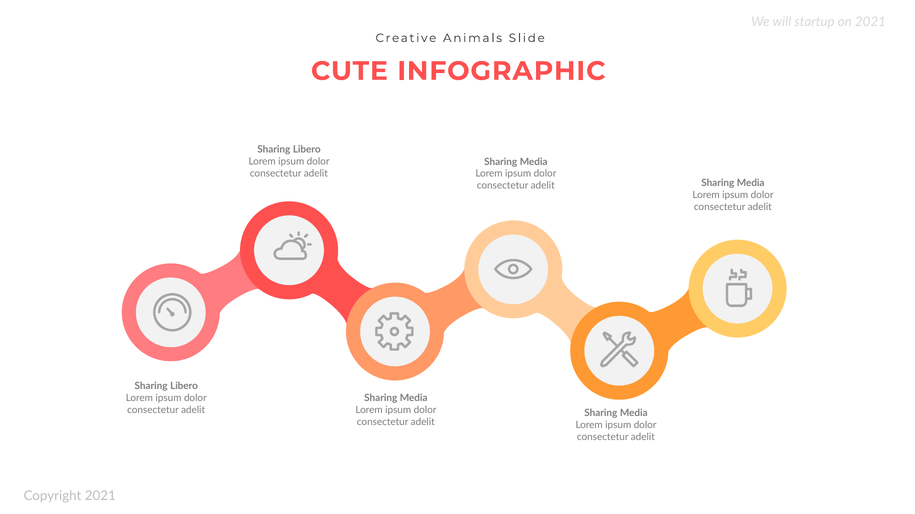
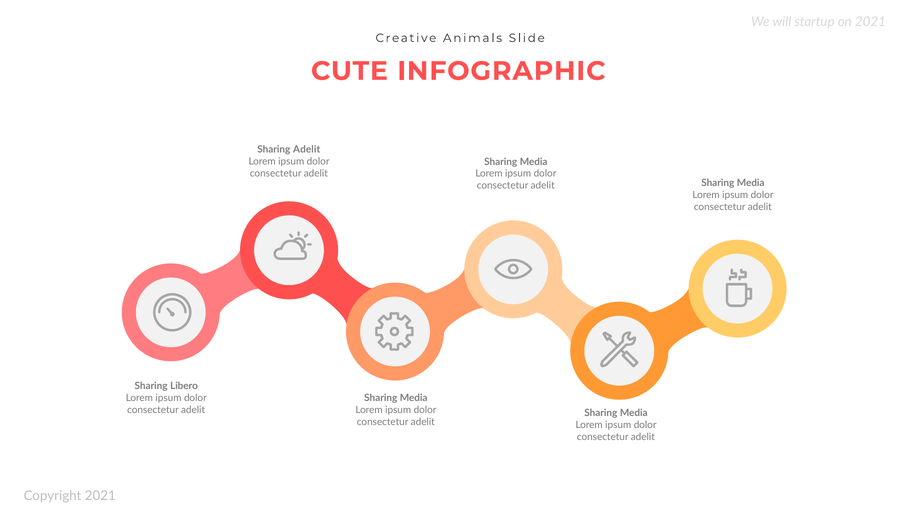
Libero at (307, 150): Libero -> Adelit
